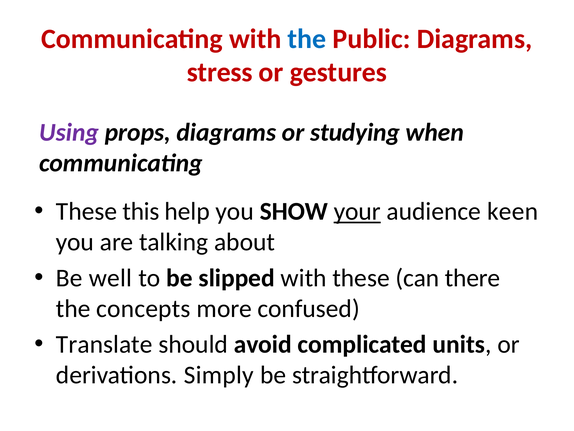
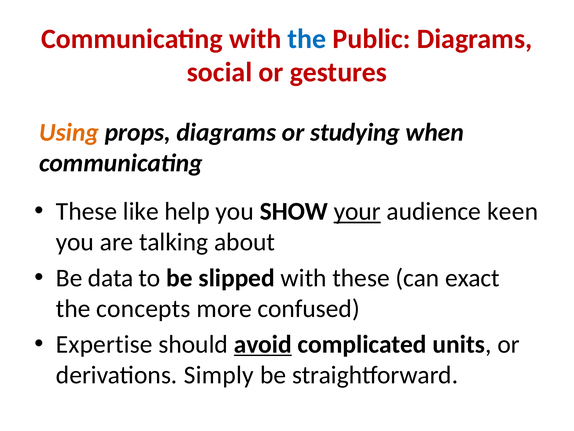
stress: stress -> social
Using colour: purple -> orange
this: this -> like
well: well -> data
there: there -> exact
Translate: Translate -> Expertise
avoid underline: none -> present
